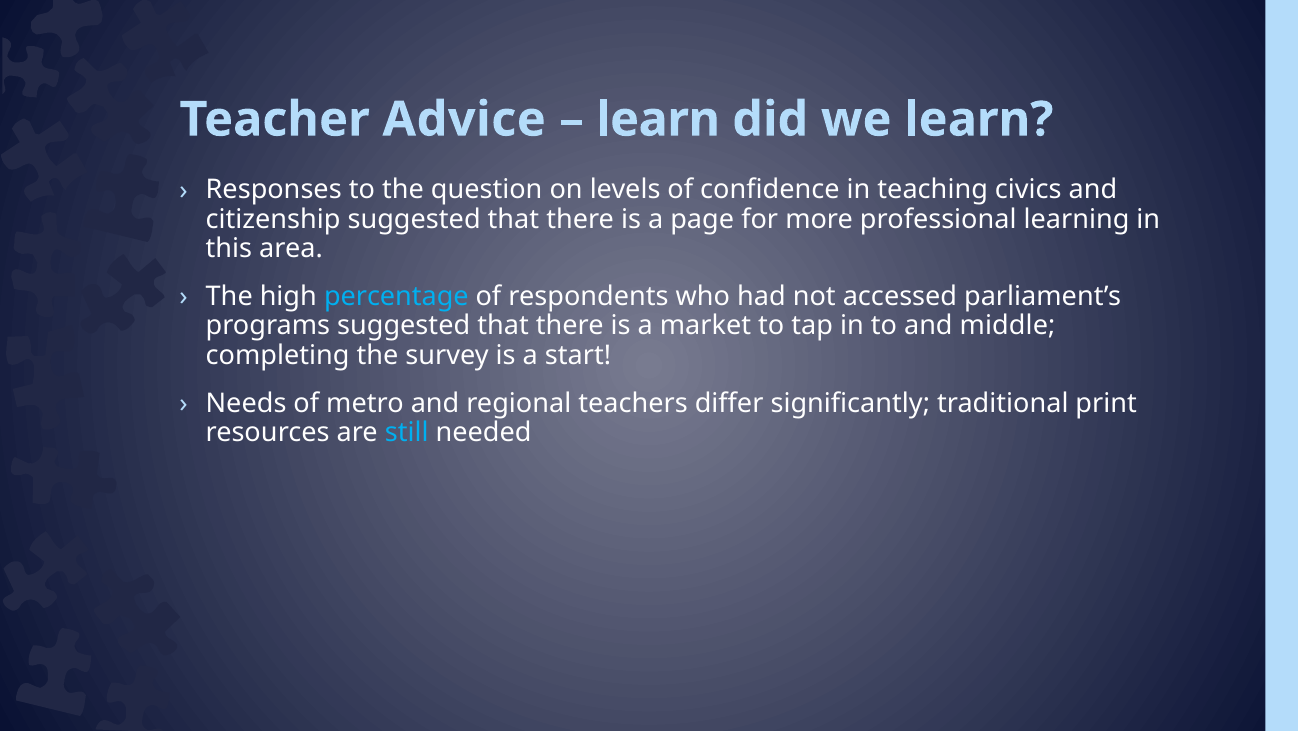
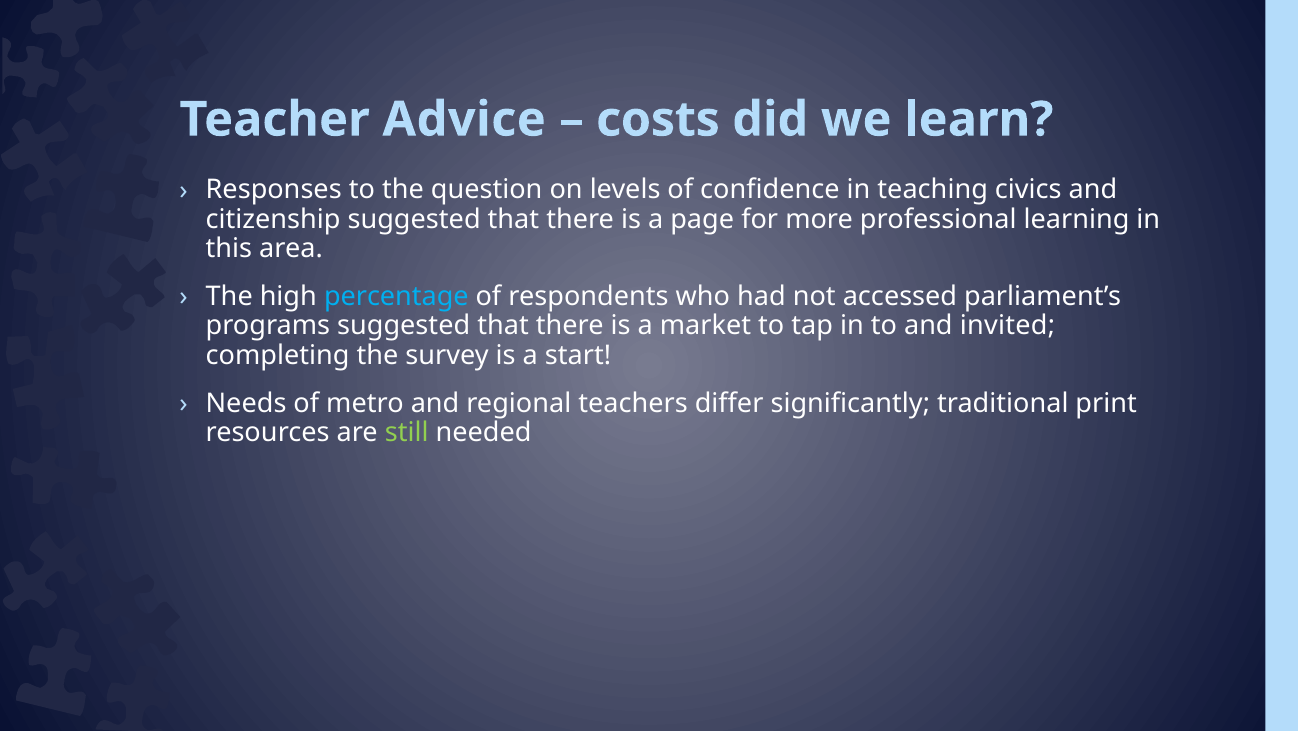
learn at (658, 119): learn -> costs
middle: middle -> invited
still colour: light blue -> light green
